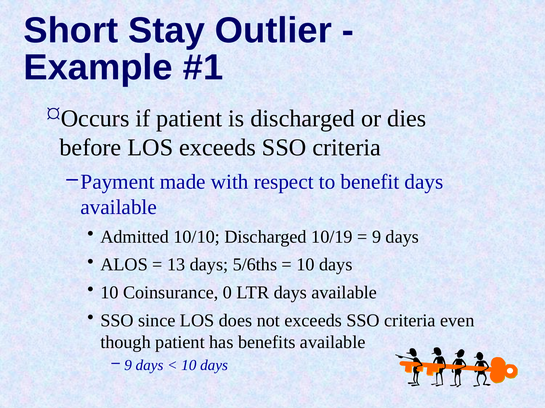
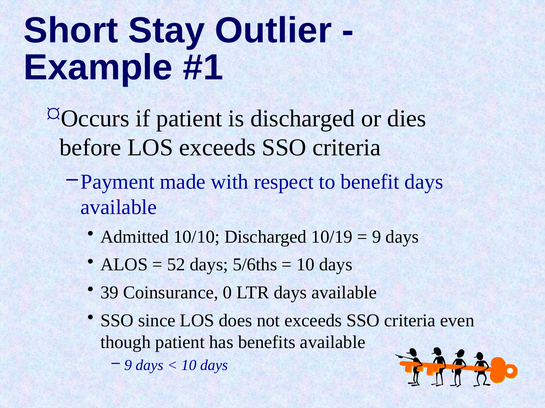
13: 13 -> 52
10 at (109, 293): 10 -> 39
